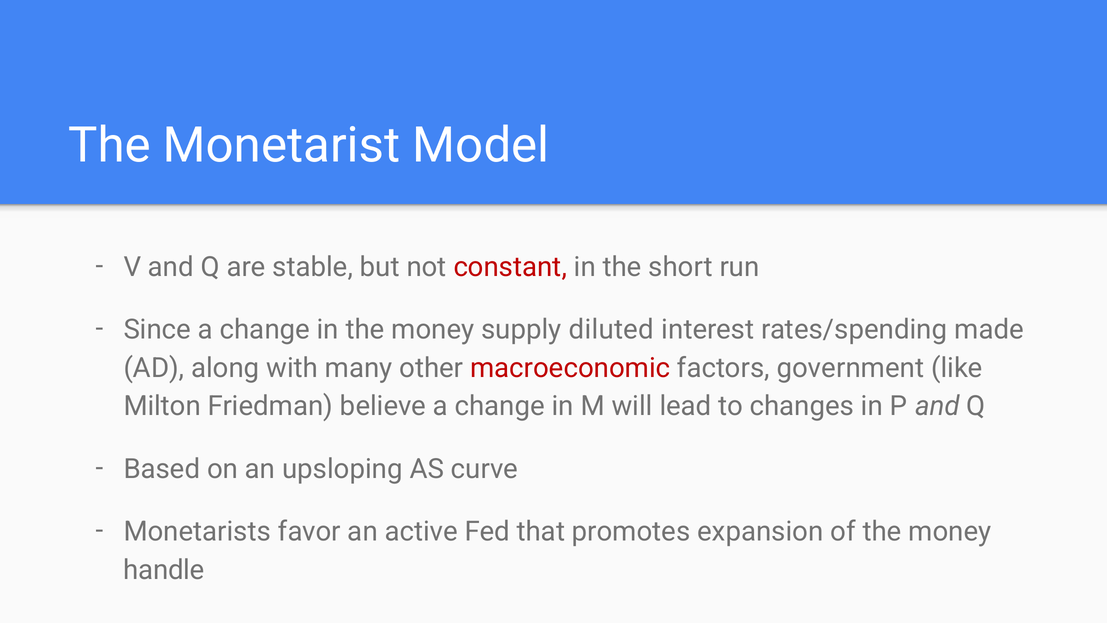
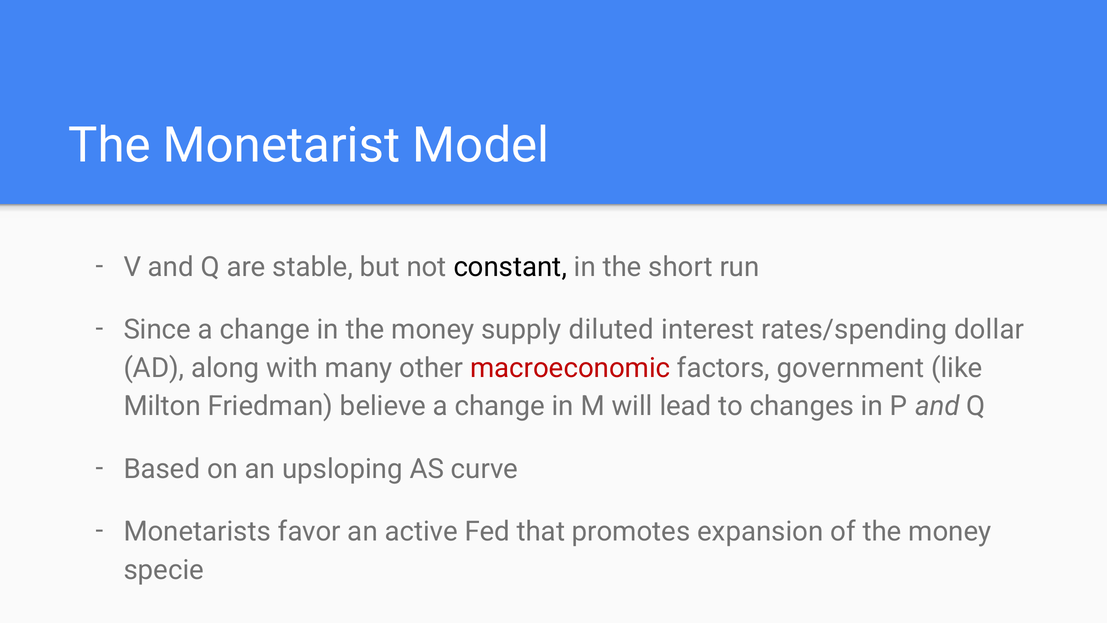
constant colour: red -> black
made: made -> dollar
handle: handle -> specie
